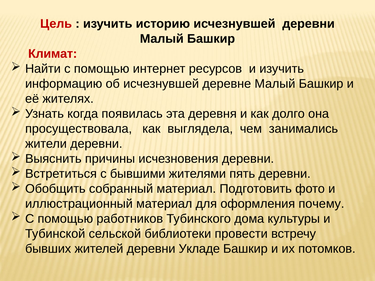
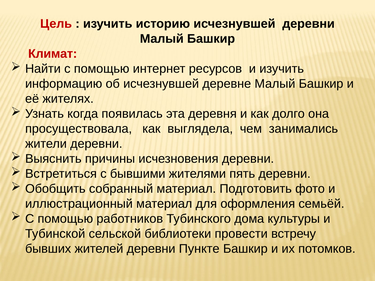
почему: почему -> семьёй
Укладе: Укладе -> Пункте
